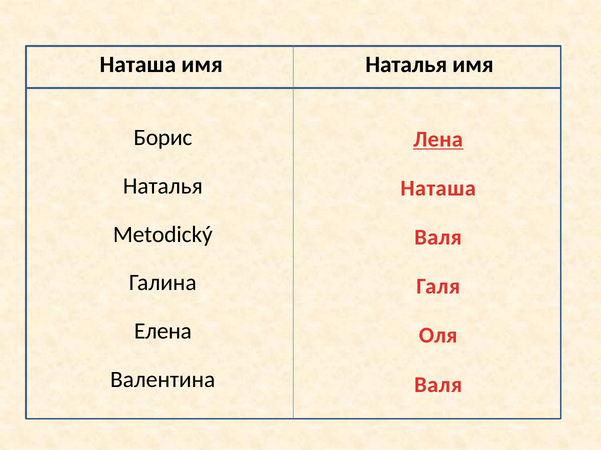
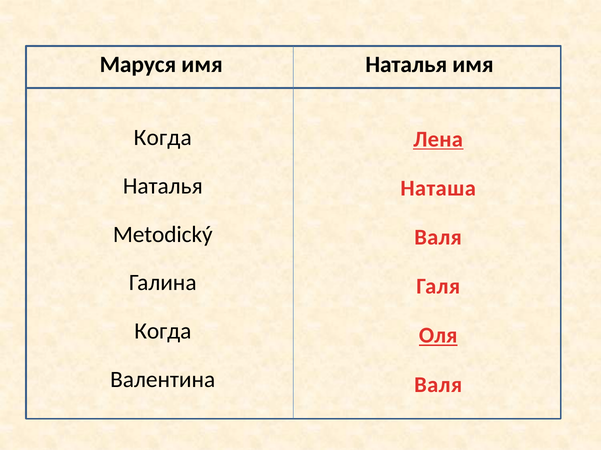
Наташа at (138, 65): Наташа -> Маруся
Борис at (163, 138): Борис -> Когда
Елена at (163, 332): Елена -> Когда
Оля underline: none -> present
